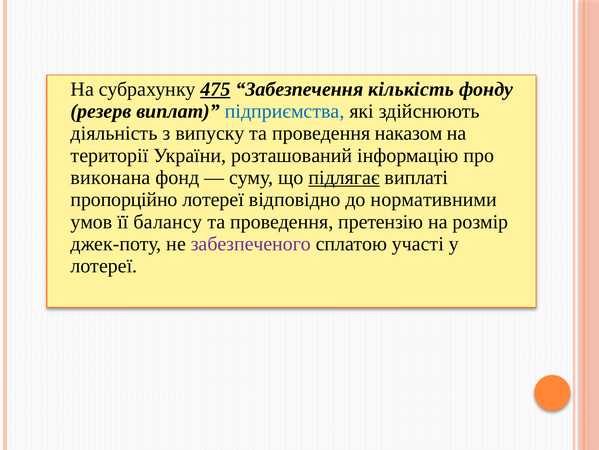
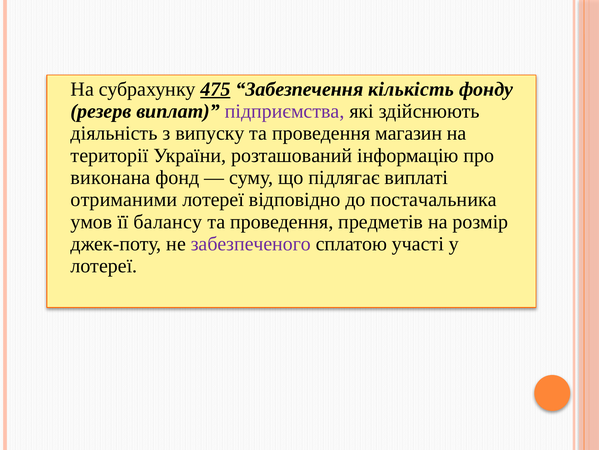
підприємства colour: blue -> purple
наказом: наказом -> магазин
підлягає underline: present -> none
пропорційно: пропорційно -> отриманими
нормативними: нормативними -> постачальника
претензію: претензію -> предметів
